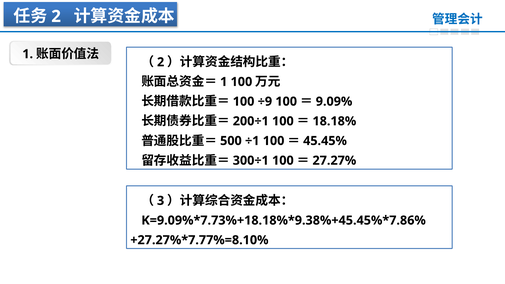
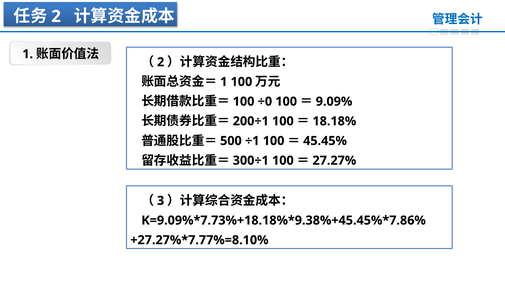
÷9: ÷9 -> ÷0
